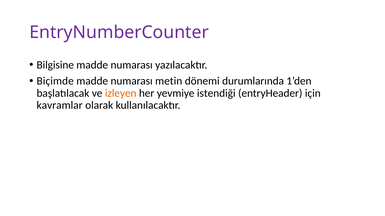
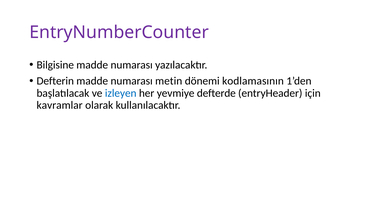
Biçimde: Biçimde -> Defterin
durumlarında: durumlarında -> kodlamasının
izleyen colour: orange -> blue
istendiği: istendiği -> defterde
